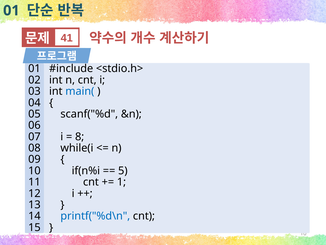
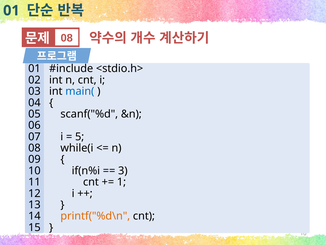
41 at (67, 38): 41 -> 08
8: 8 -> 5
5: 5 -> 3
printf("%d\n colour: blue -> orange
